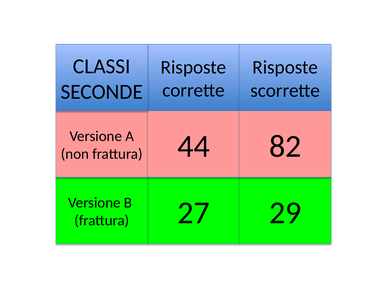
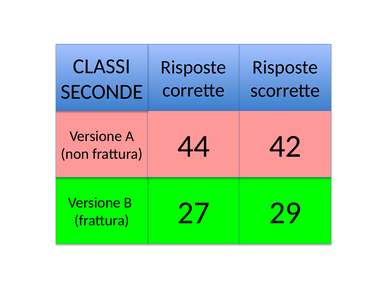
82: 82 -> 42
